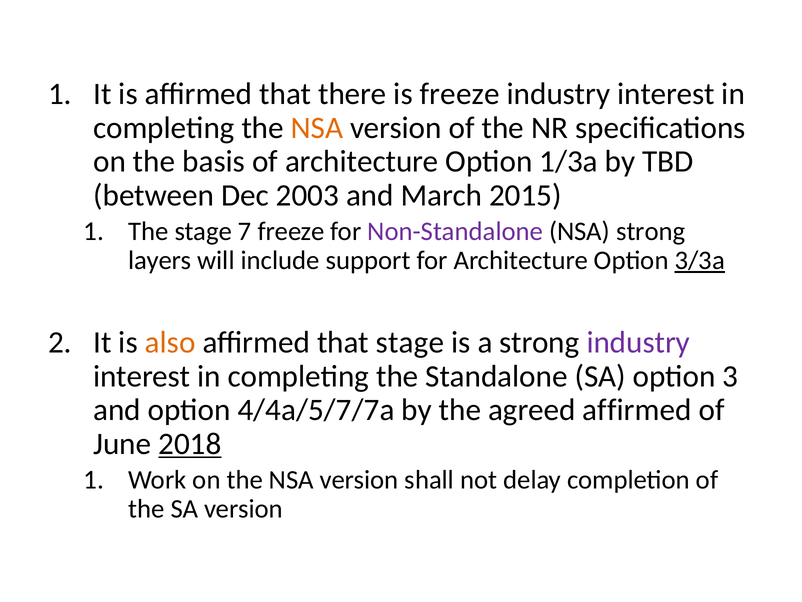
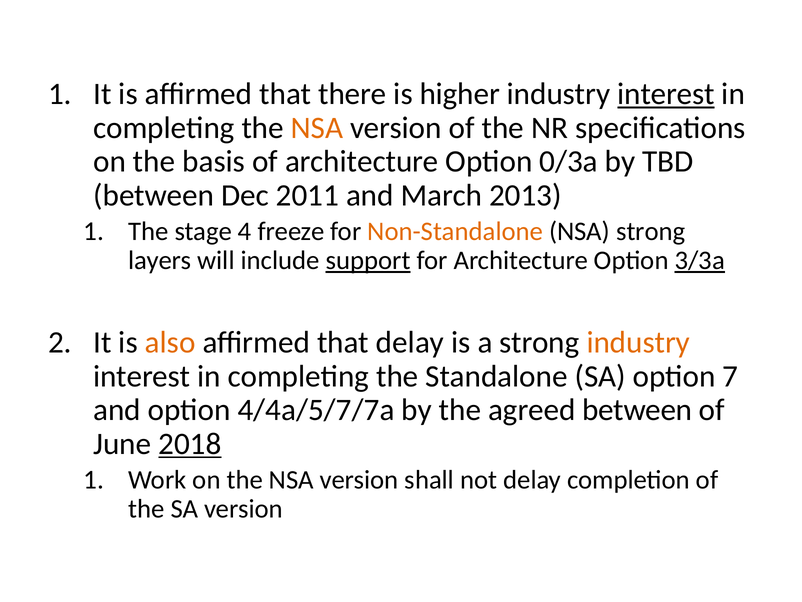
is freeze: freeze -> higher
interest at (666, 94) underline: none -> present
1/3a: 1/3a -> 0/3a
2003: 2003 -> 2011
2015: 2015 -> 2013
7: 7 -> 4
Non-Standalone colour: purple -> orange
support underline: none -> present
that stage: stage -> delay
industry at (638, 342) colour: purple -> orange
3: 3 -> 7
agreed affirmed: affirmed -> between
